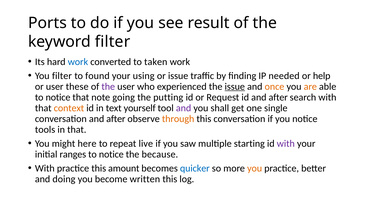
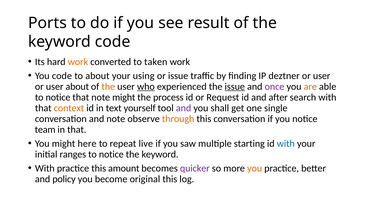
keyword filter: filter -> code
work at (78, 62) colour: blue -> orange
You filter: filter -> code
to found: found -> about
needed: needed -> deztner
help at (322, 76): help -> user
user these: these -> about
the at (108, 87) colour: purple -> orange
who underline: none -> present
once colour: orange -> purple
note going: going -> might
putting: putting -> process
conversation and after: after -> note
tools: tools -> team
with at (286, 144) colour: purple -> blue
because at (160, 154): because -> keyword
quicker colour: blue -> purple
doing: doing -> policy
written: written -> original
